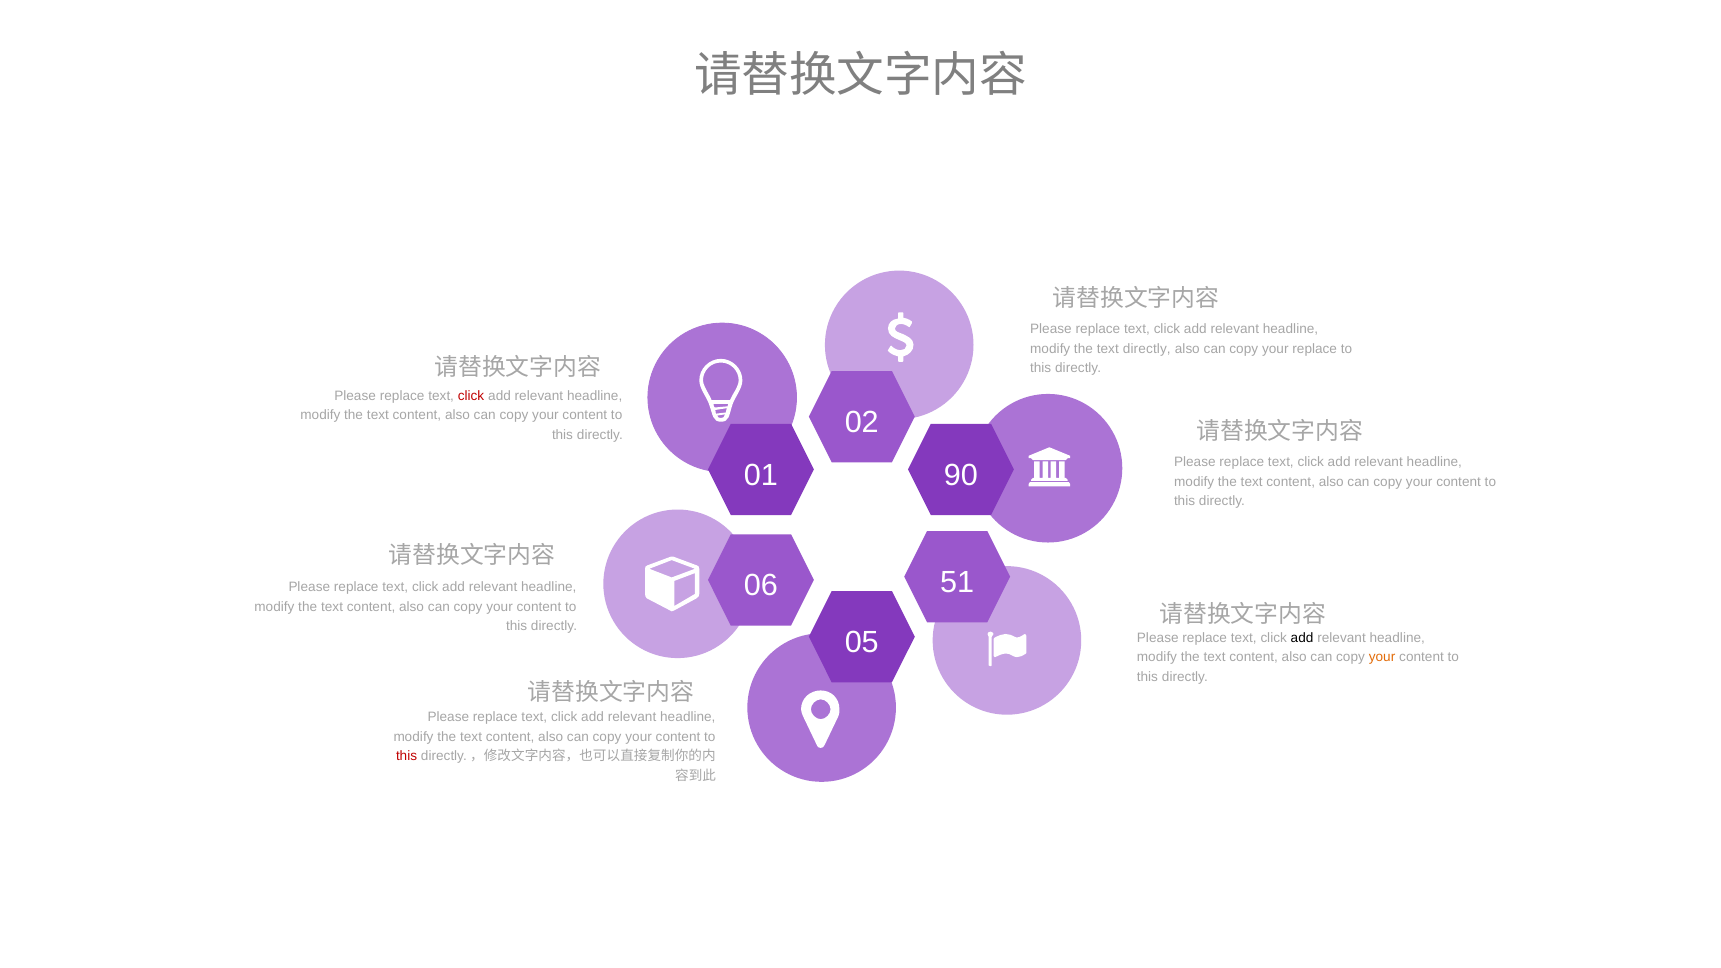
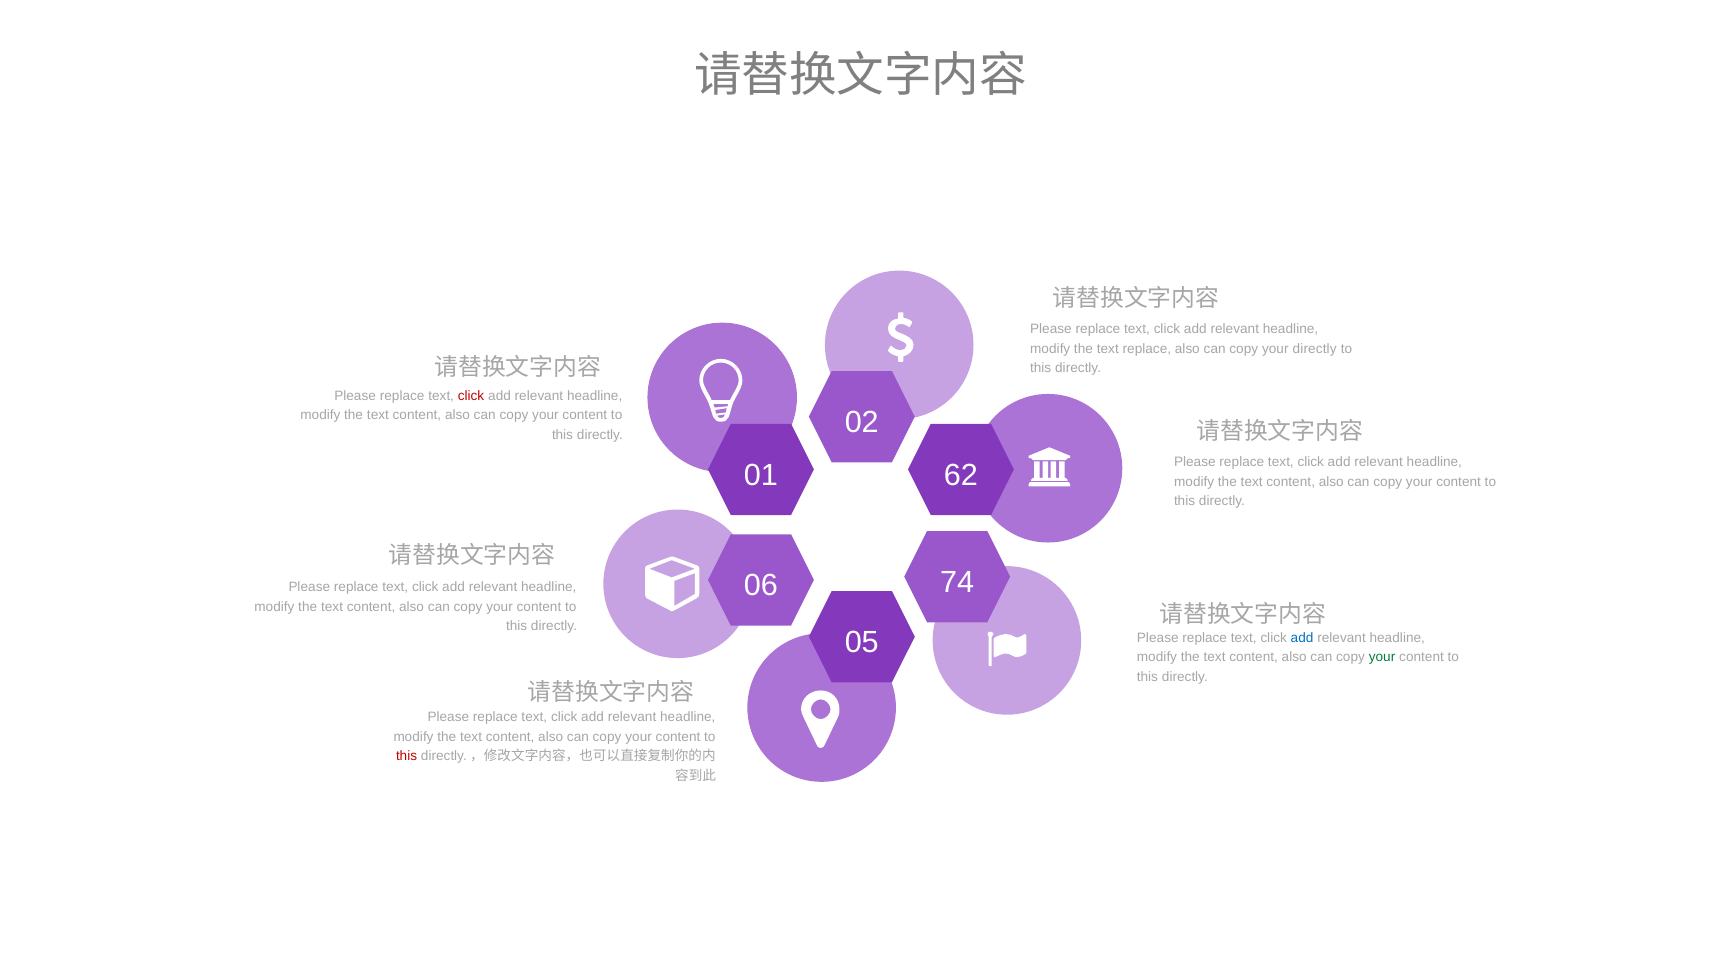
text directly: directly -> replace
your replace: replace -> directly
90: 90 -> 62
51: 51 -> 74
add at (1302, 638) colour: black -> blue
your at (1382, 657) colour: orange -> green
